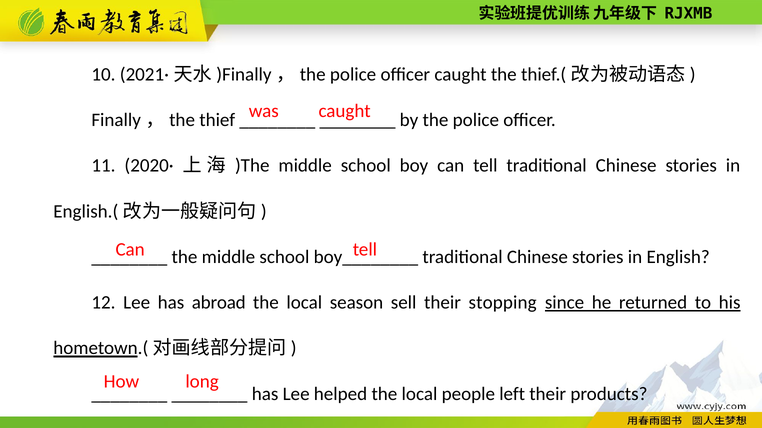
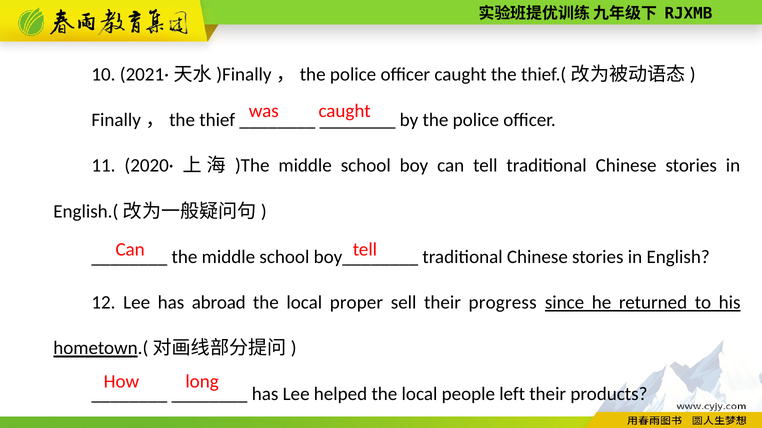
season: season -> proper
stopping: stopping -> progress
